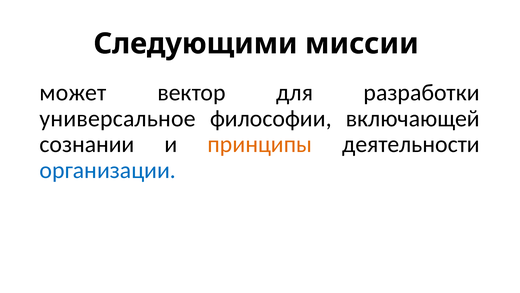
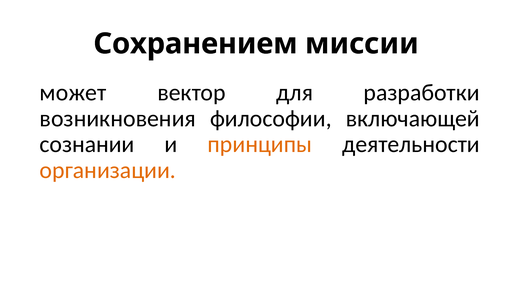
Следующими: Следующими -> Сохранением
универсальное: универсальное -> возникновения
организации colour: blue -> orange
